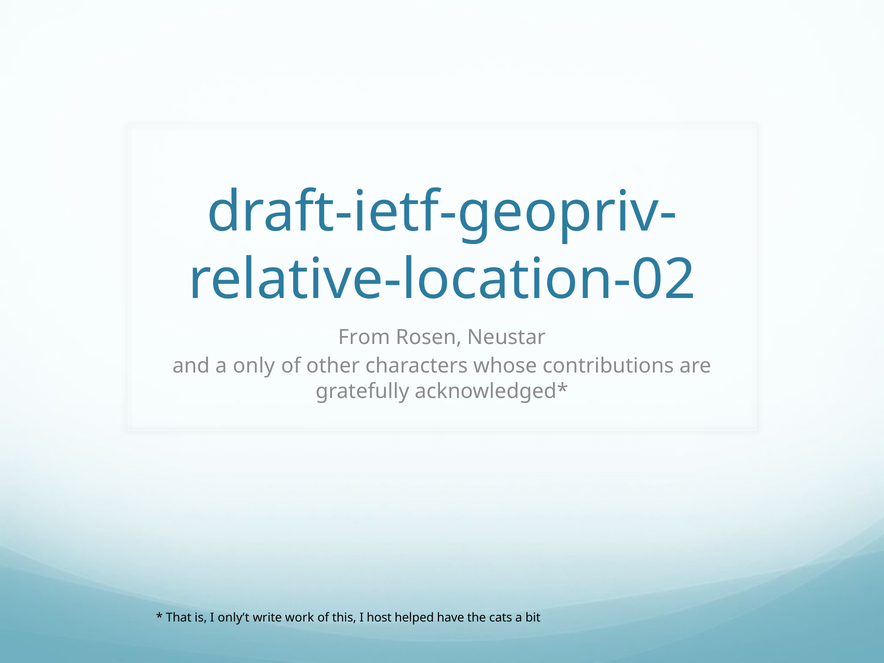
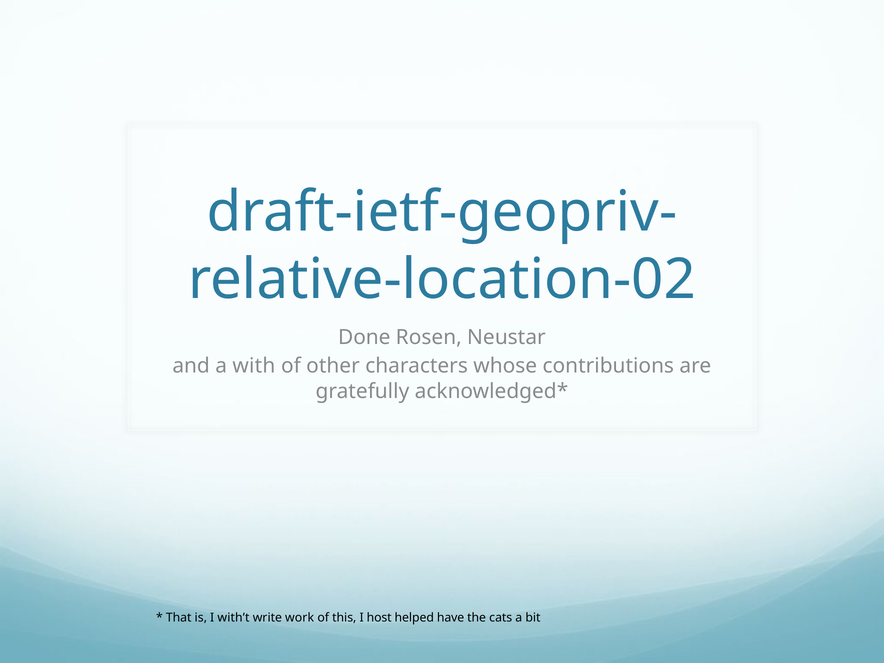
From: From -> Done
only: only -> with
only’t: only’t -> with’t
